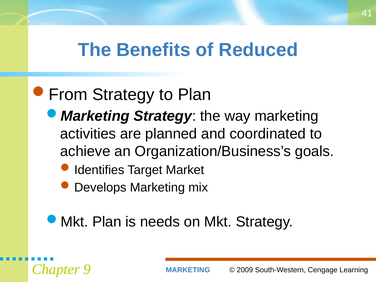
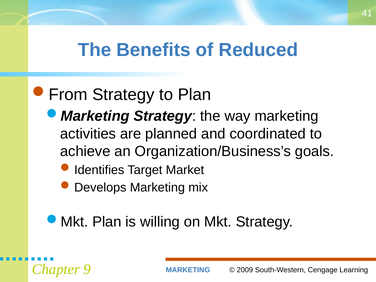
needs: needs -> willing
